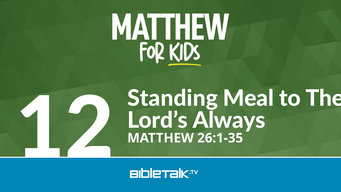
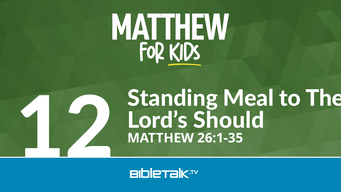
Always: Always -> Should
